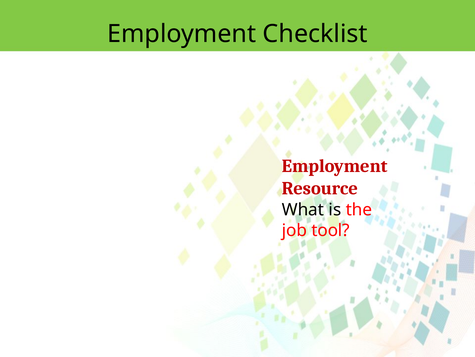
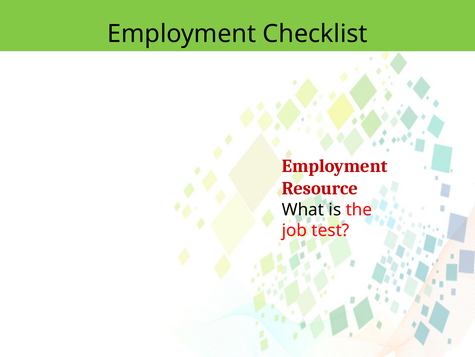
tool: tool -> test
